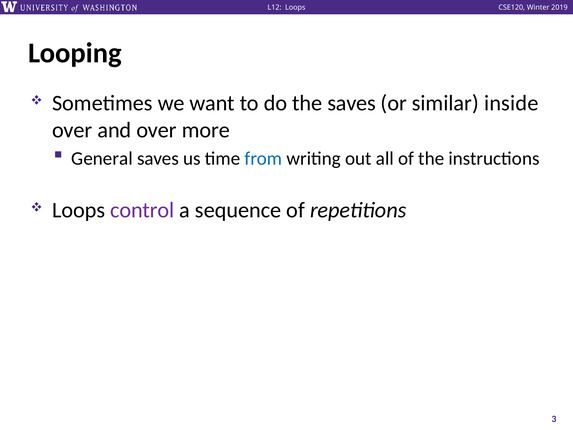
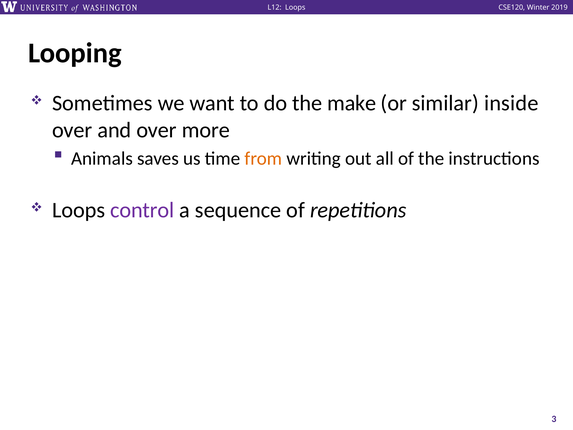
the saves: saves -> make
General: General -> Animals
from colour: blue -> orange
